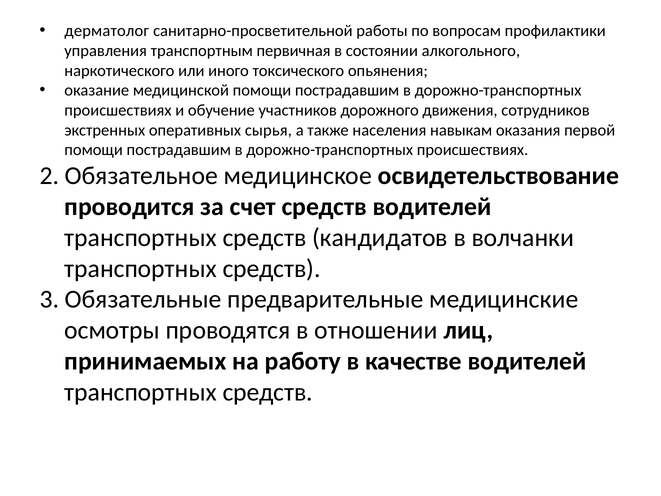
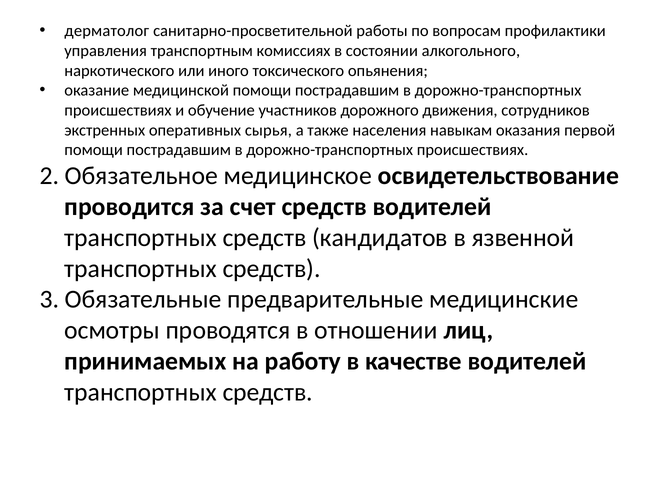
первичная: первичная -> комиссиях
волчанки: волчанки -> язвенной
